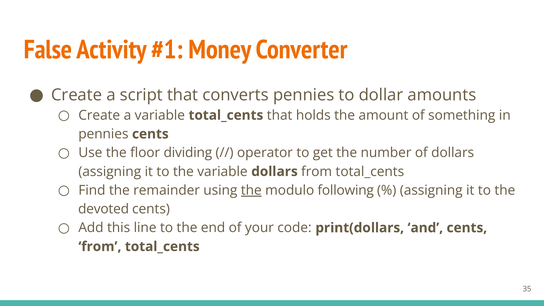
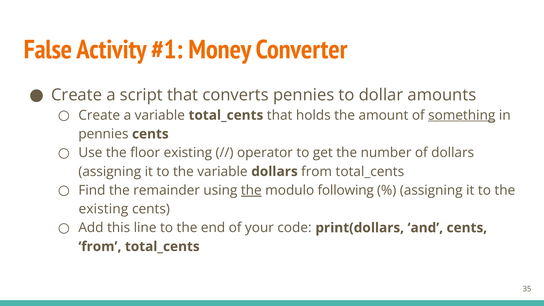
something underline: none -> present
floor dividing: dividing -> existing
devoted at (104, 209): devoted -> existing
